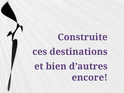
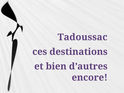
Construite: Construite -> Tadoussac
